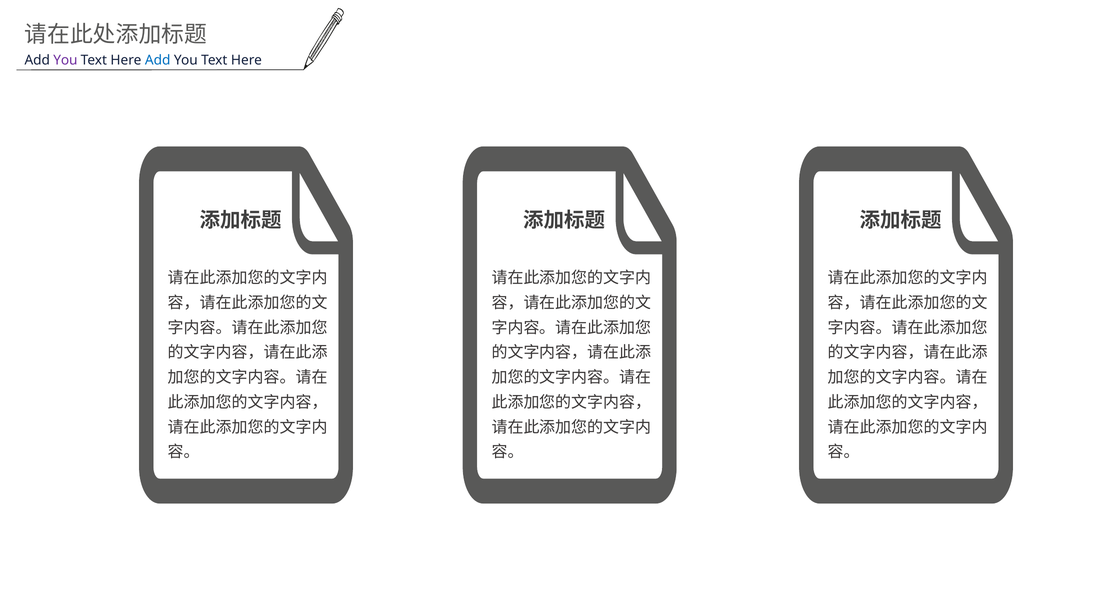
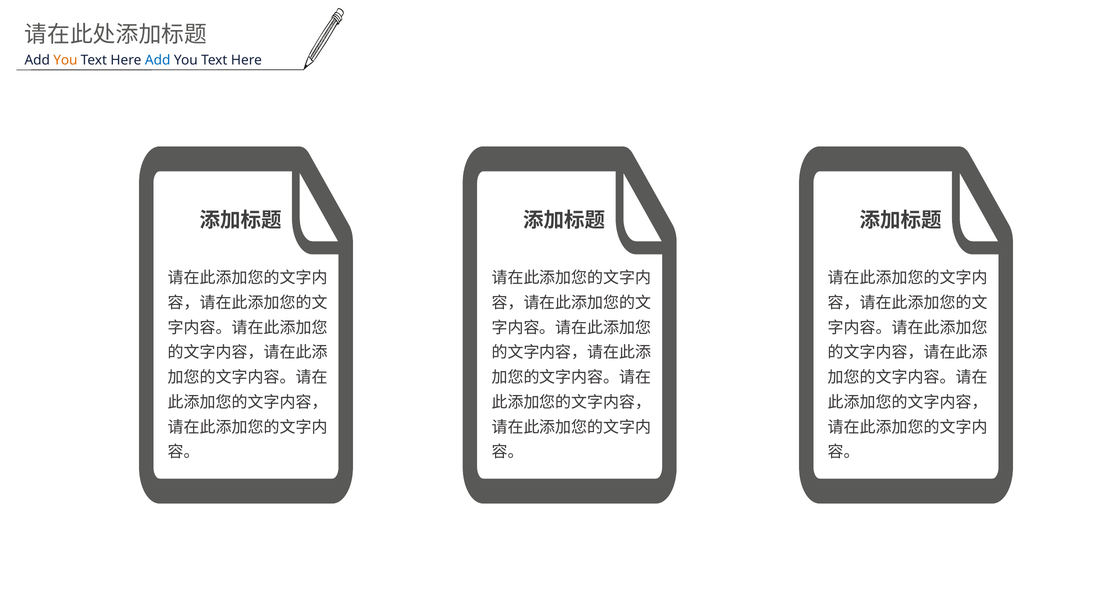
You at (65, 60) colour: purple -> orange
